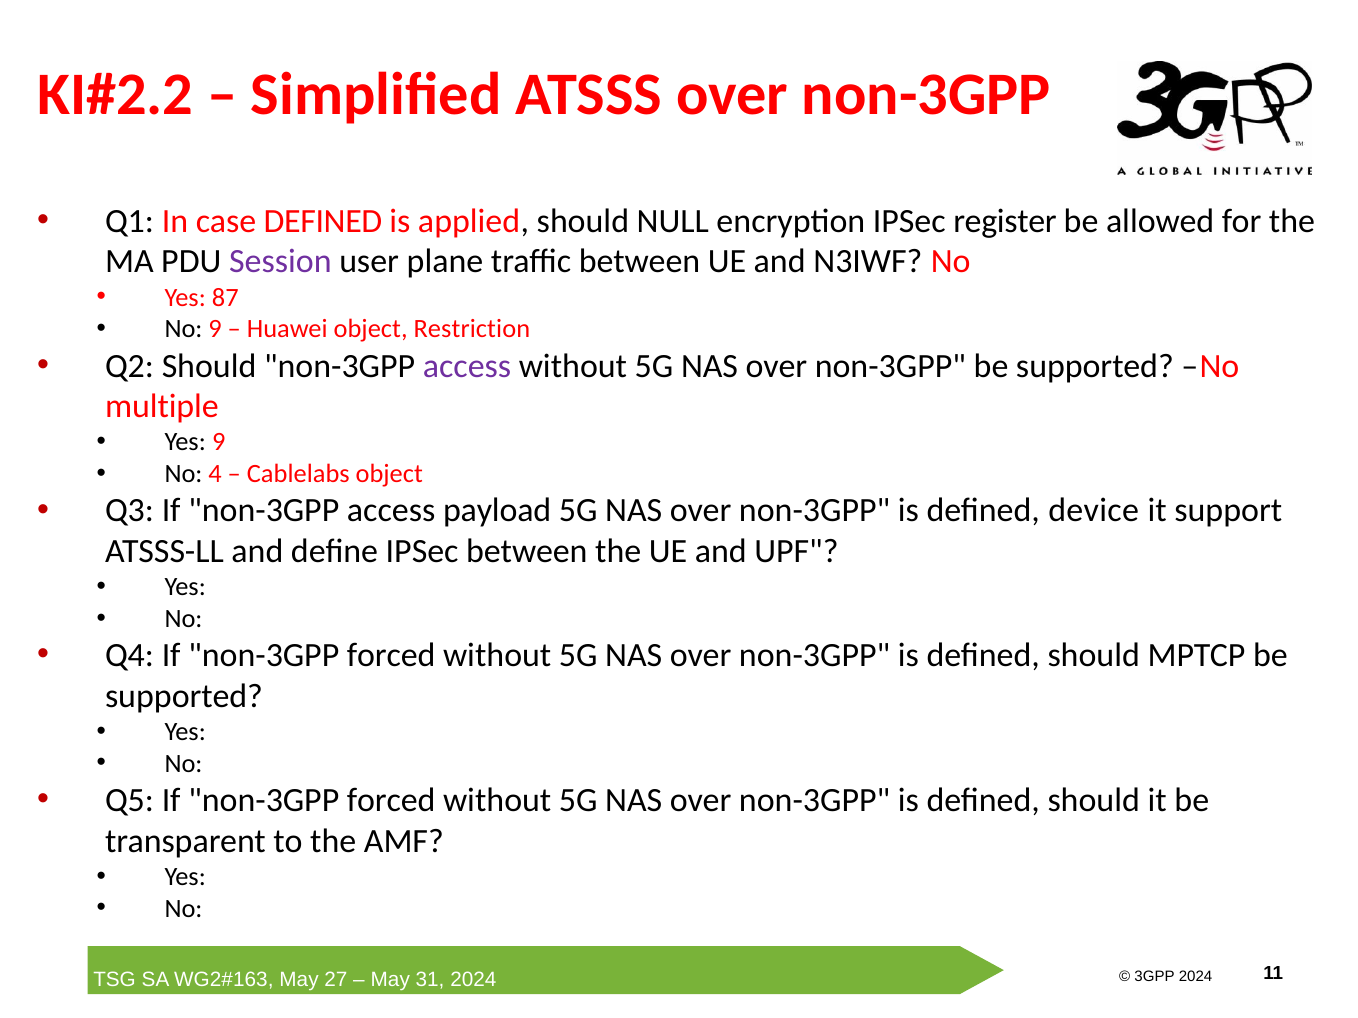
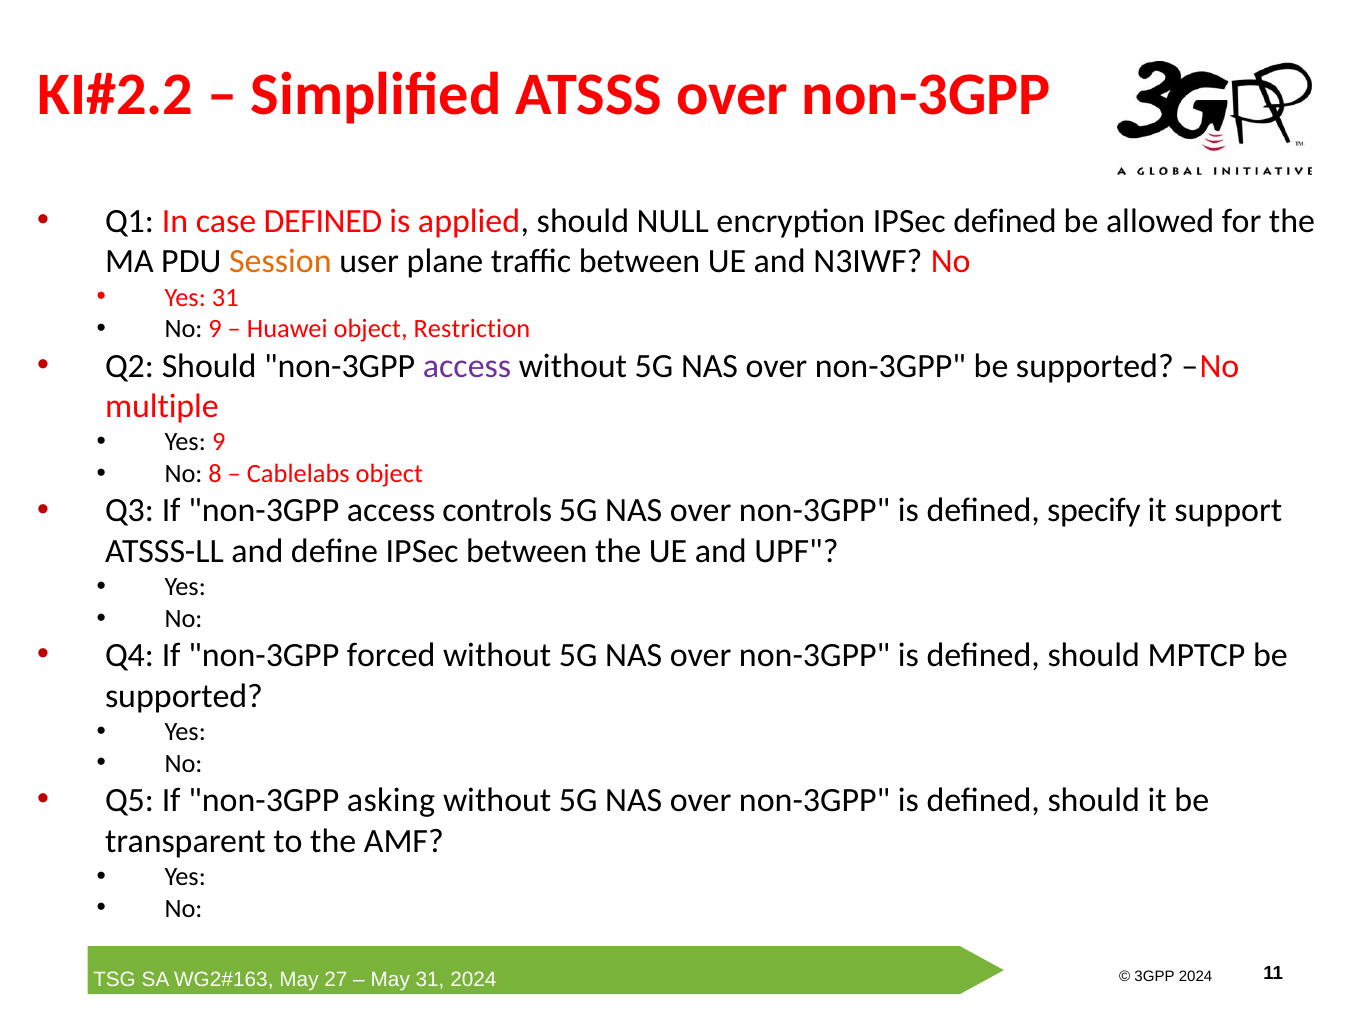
IPSec register: register -> defined
Session colour: purple -> orange
Yes 87: 87 -> 31
4: 4 -> 8
payload: payload -> controls
device: device -> specify
Q5 If non-3GPP forced: forced -> asking
